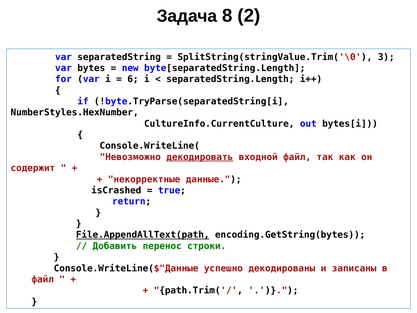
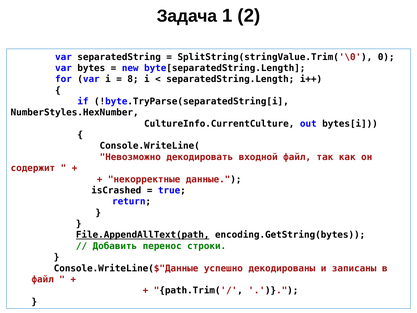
8: 8 -> 1
3: 3 -> 0
6: 6 -> 8
декодировать underline: present -> none
